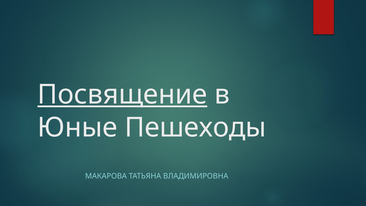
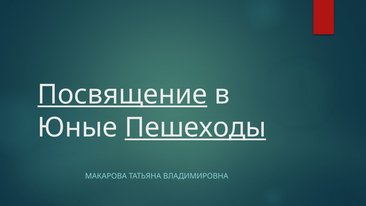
Пешеходы underline: none -> present
